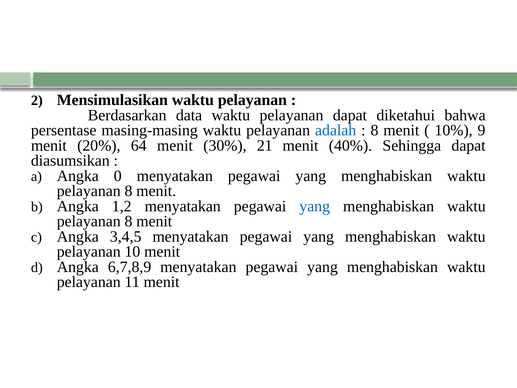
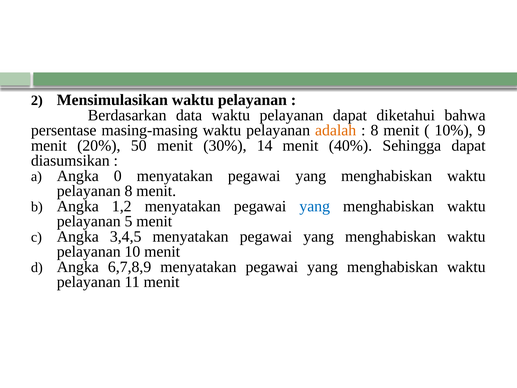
adalah colour: blue -> orange
64: 64 -> 50
21: 21 -> 14
8 at (128, 221): 8 -> 5
